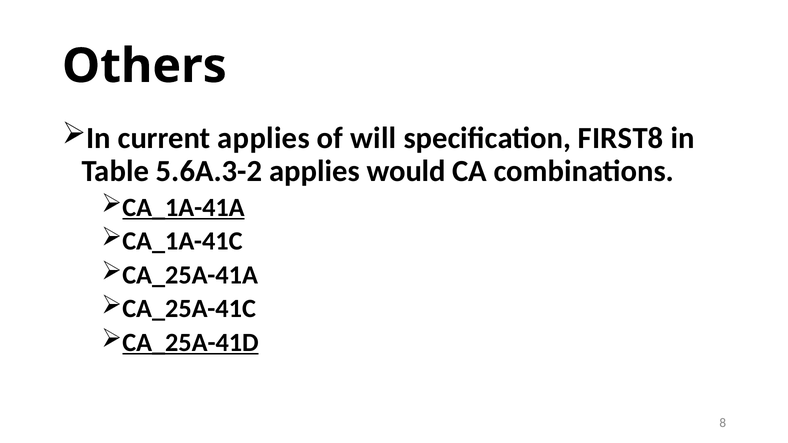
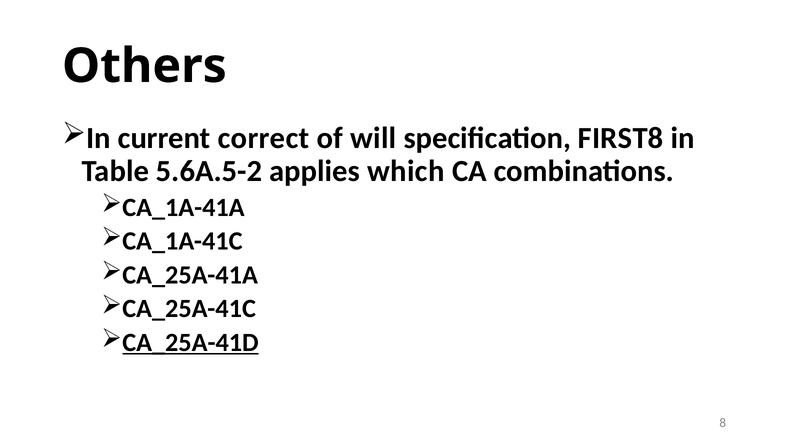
current applies: applies -> correct
5.6A.3-2: 5.6A.3-2 -> 5.6A.5-2
would: would -> which
CA_1A-41A underline: present -> none
